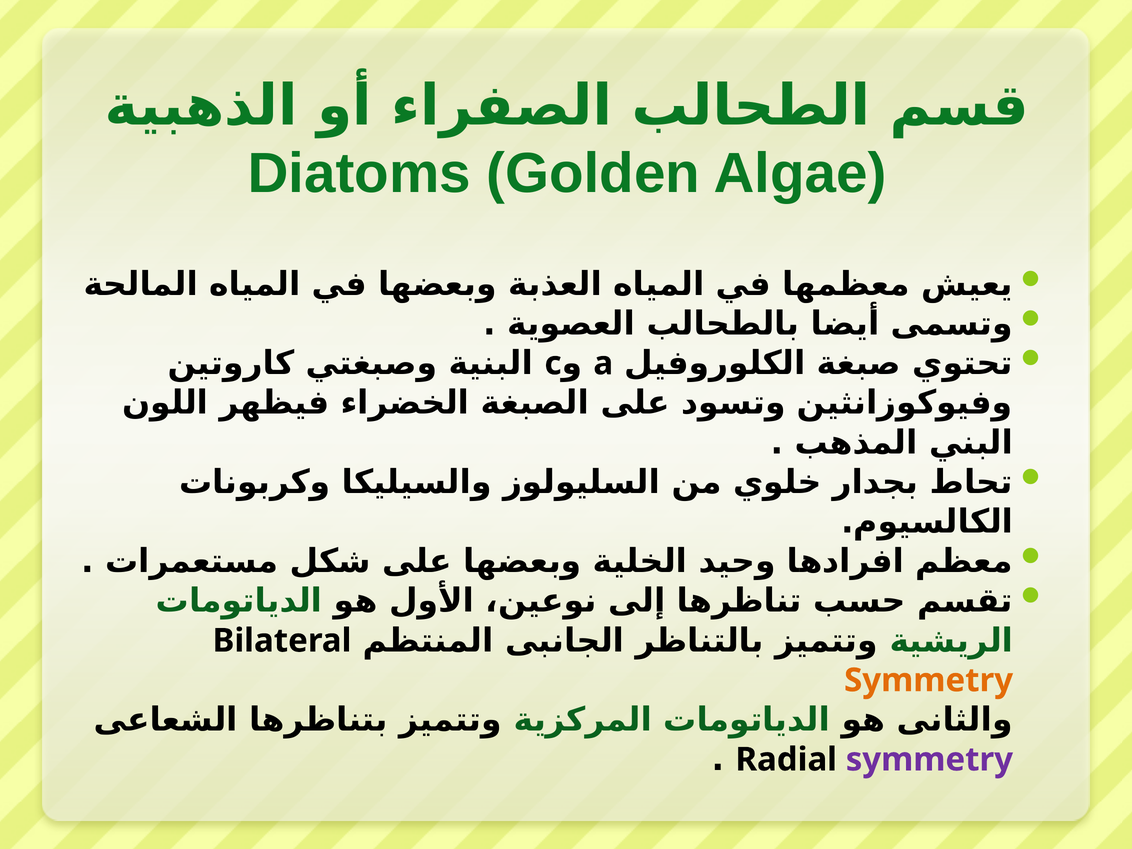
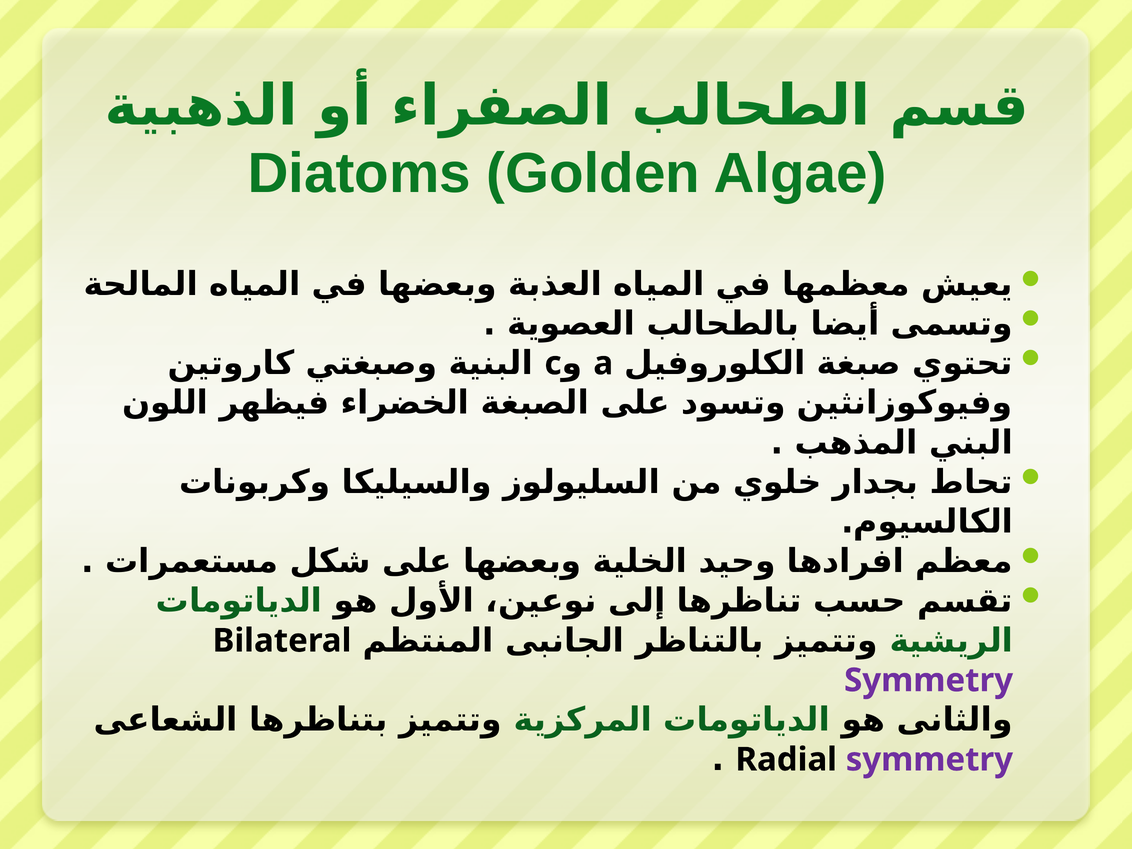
Symmetry at (929, 680) colour: orange -> purple
